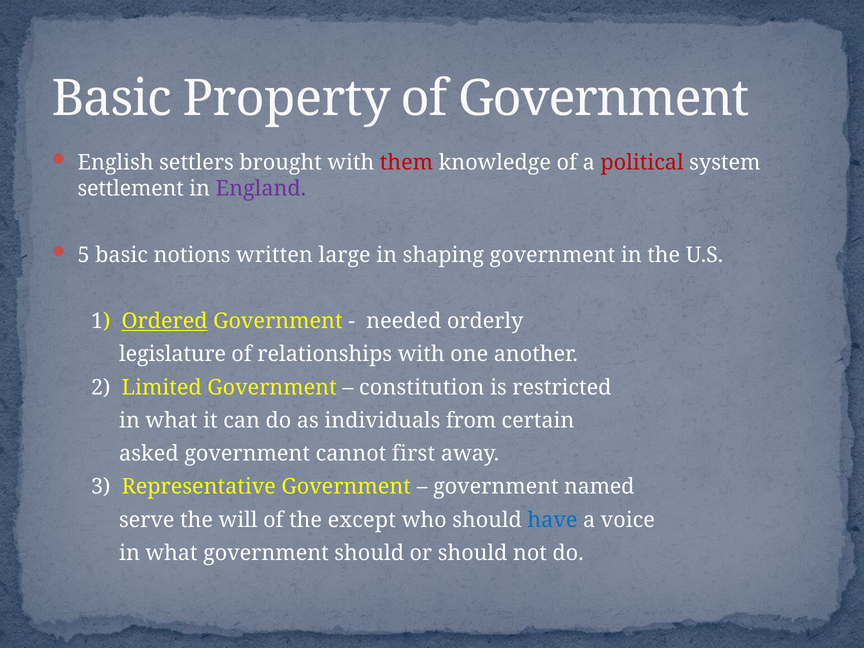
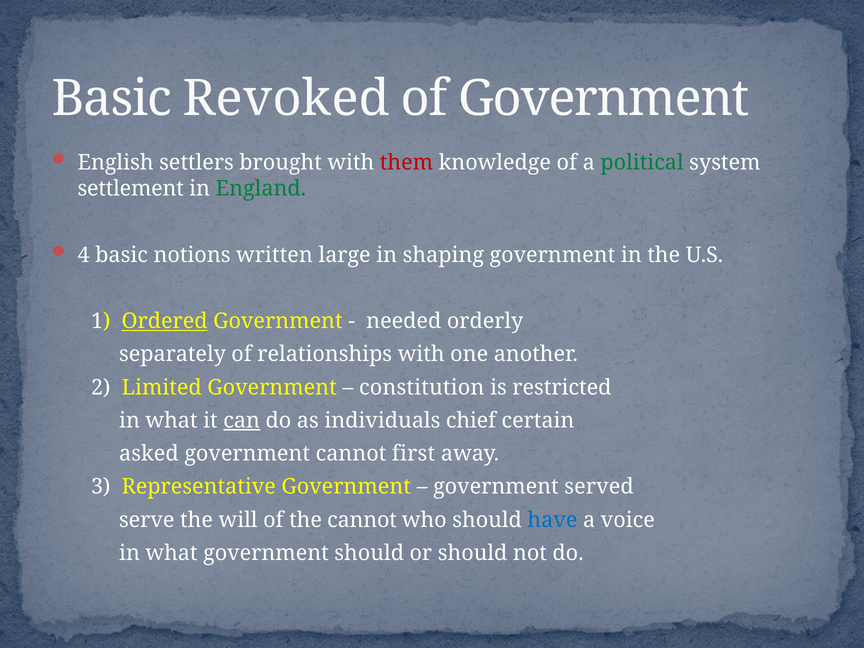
Property: Property -> Revoked
political colour: red -> green
England colour: purple -> green
5: 5 -> 4
legislature: legislature -> separately
can underline: none -> present
from: from -> chief
named: named -> served
the except: except -> cannot
